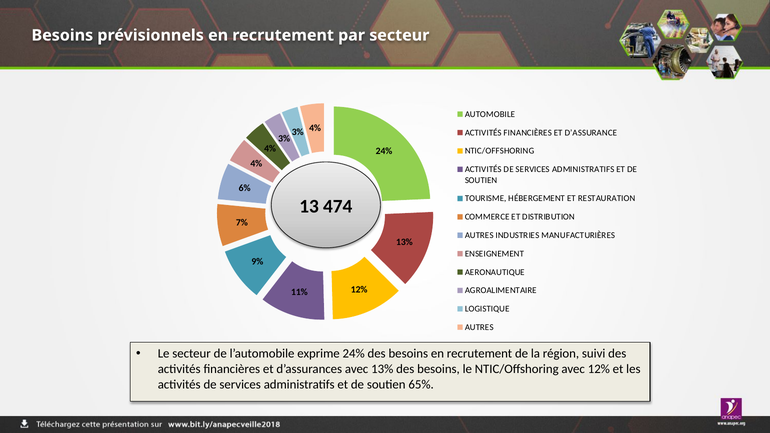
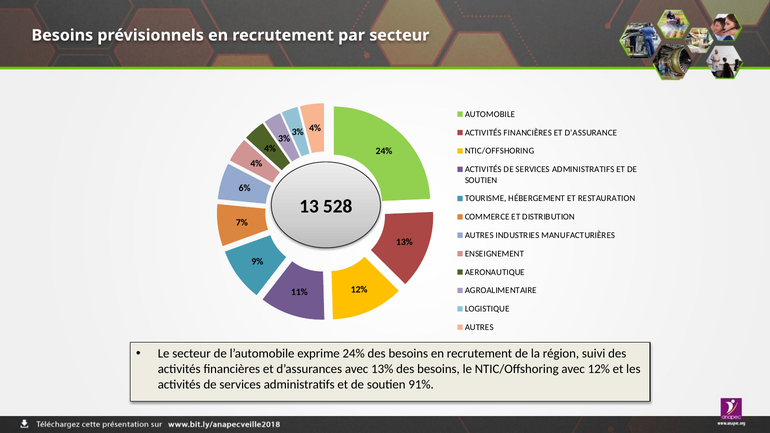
474: 474 -> 528
65%: 65% -> 91%
